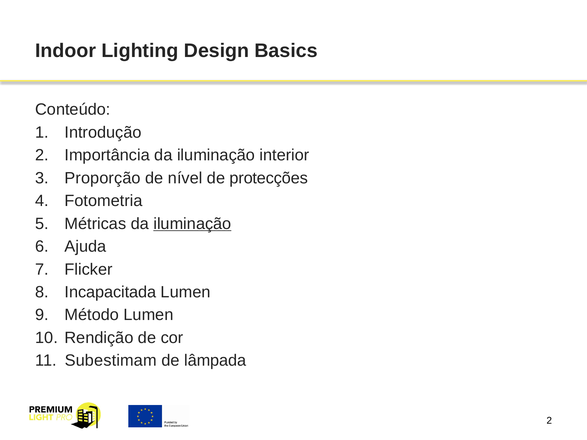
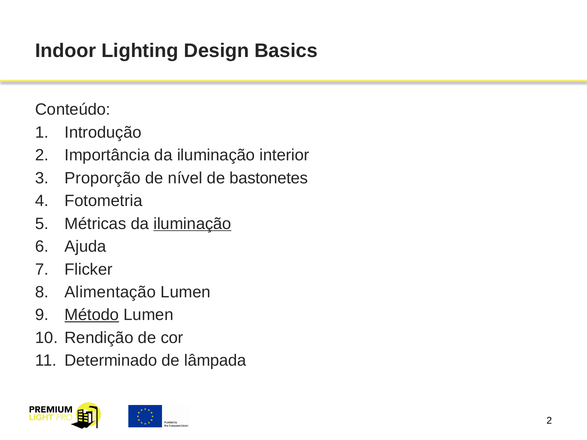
protecções: protecções -> bastonetes
Incapacitada: Incapacitada -> Alimentação
Método underline: none -> present
Subestimam: Subestimam -> Determinado
